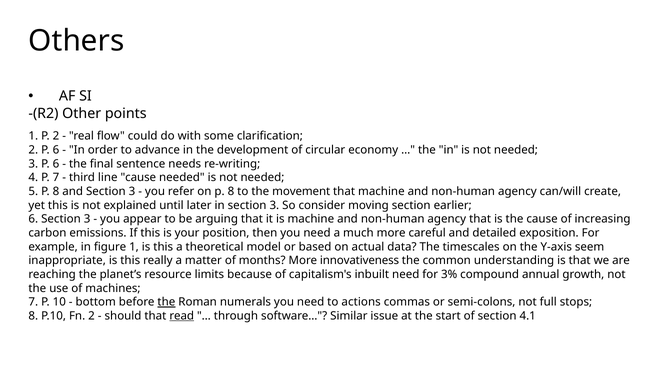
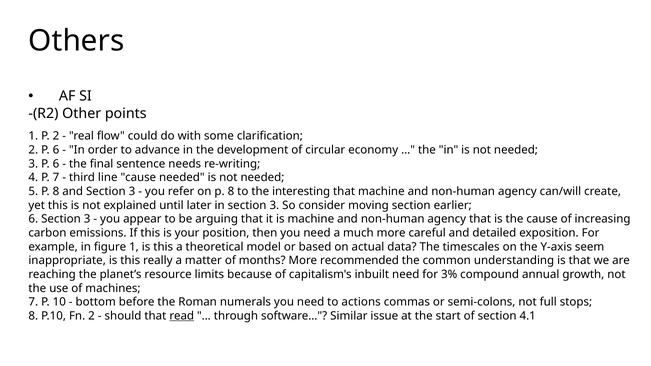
movement: movement -> interesting
innovativeness: innovativeness -> recommended
the at (166, 302) underline: present -> none
